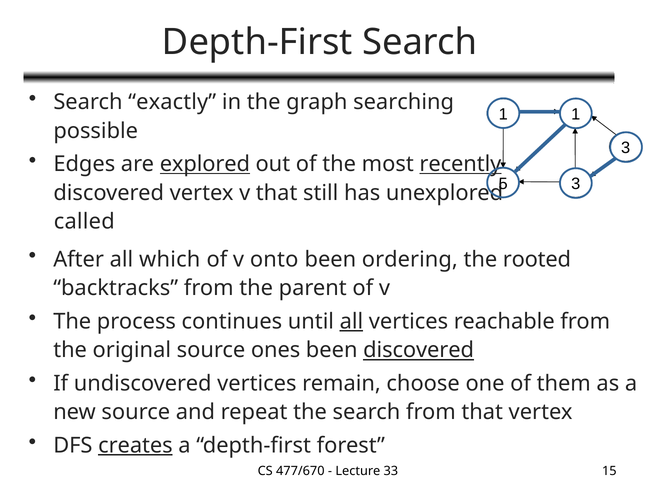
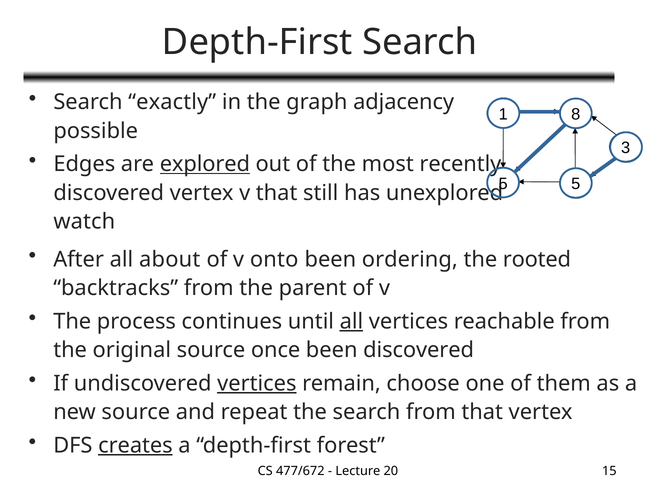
searching: searching -> adjacency
1 1: 1 -> 8
recently underline: present -> none
5 3: 3 -> 5
called: called -> watch
which: which -> about
ones: ones -> once
discovered at (419, 350) underline: present -> none
vertices at (257, 383) underline: none -> present
477/670: 477/670 -> 477/672
33: 33 -> 20
